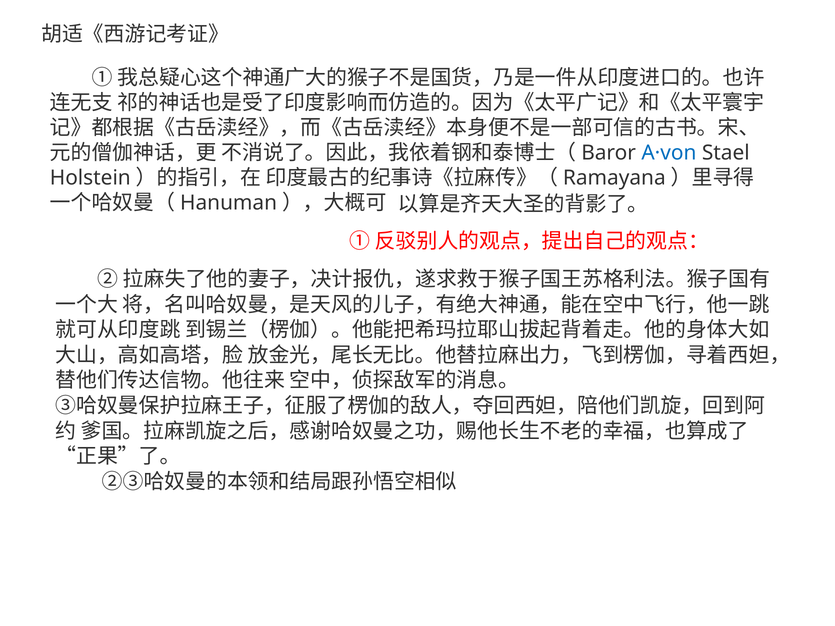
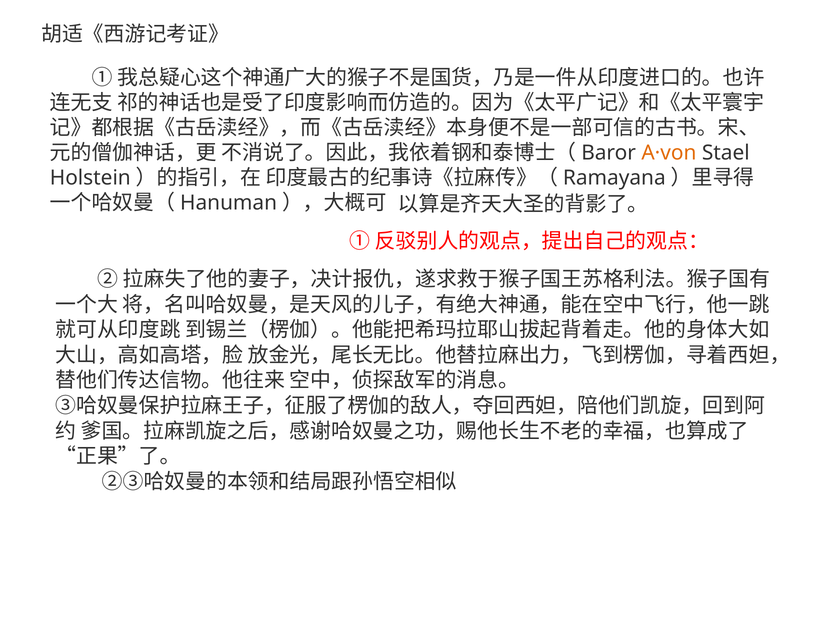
A·von colour: blue -> orange
